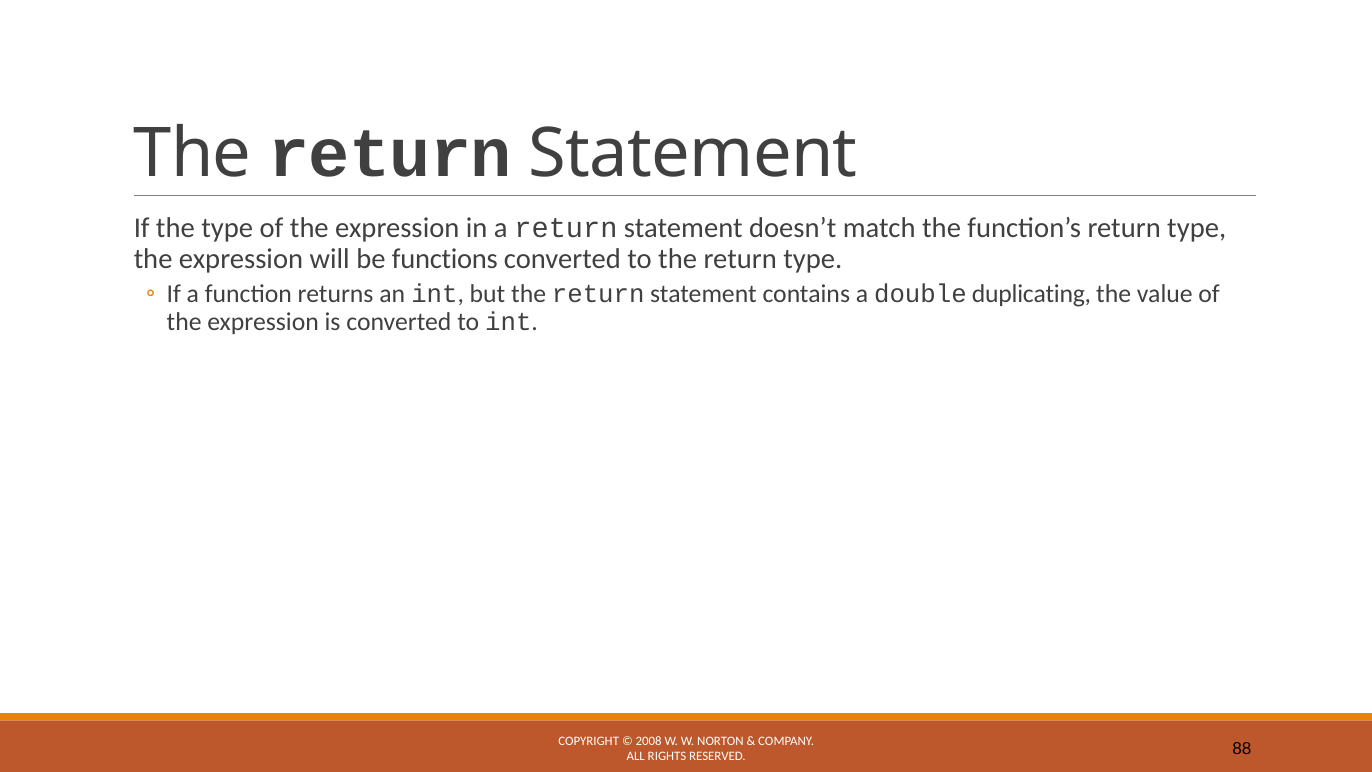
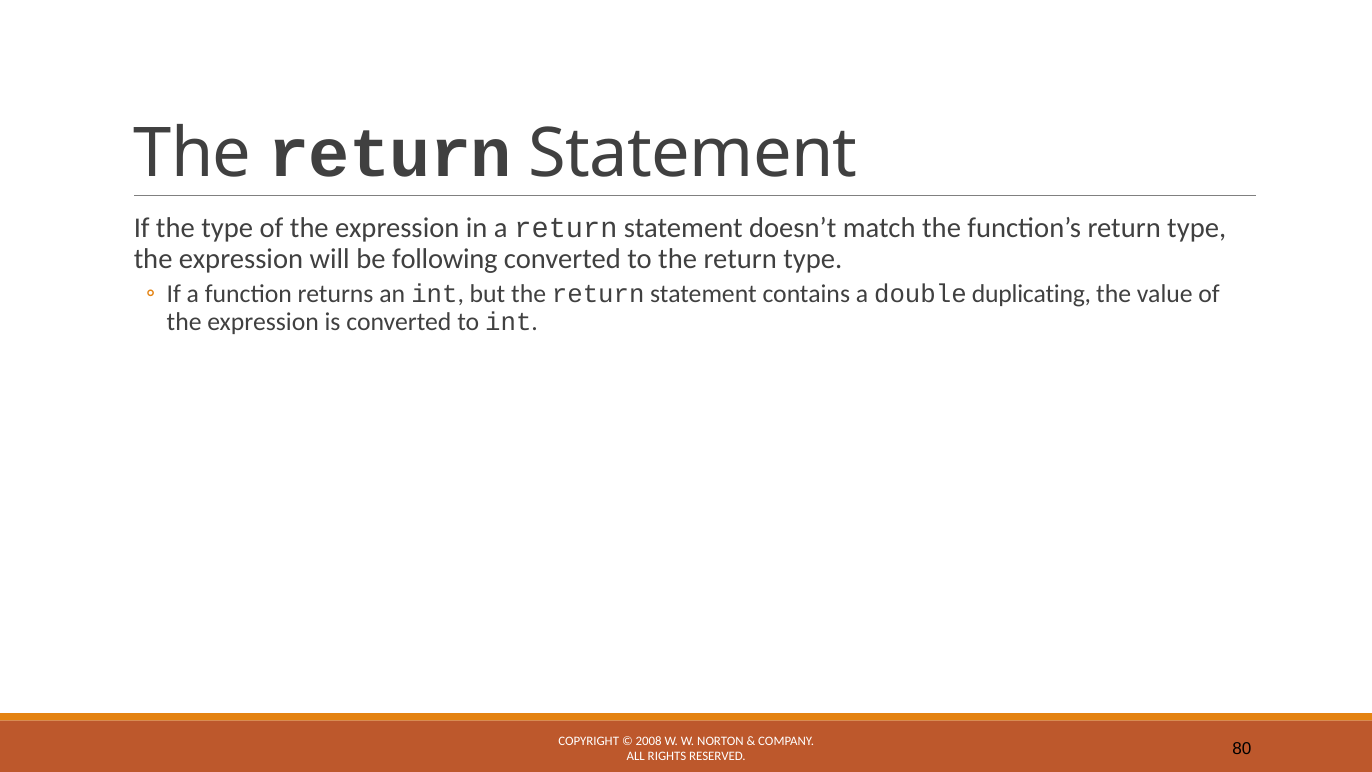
functions: functions -> following
88: 88 -> 80
